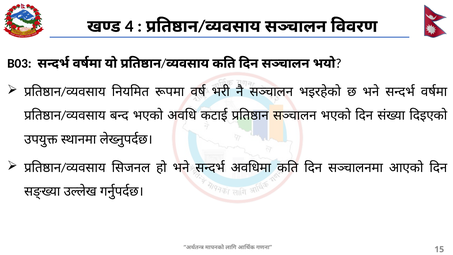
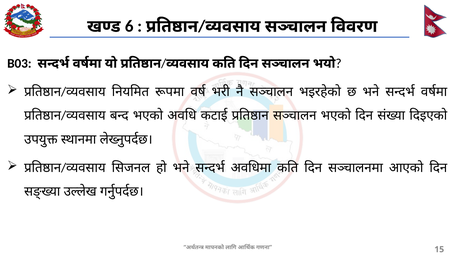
4: 4 -> 6
